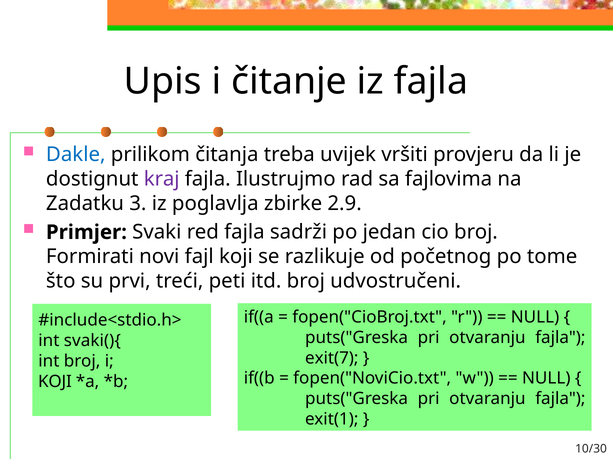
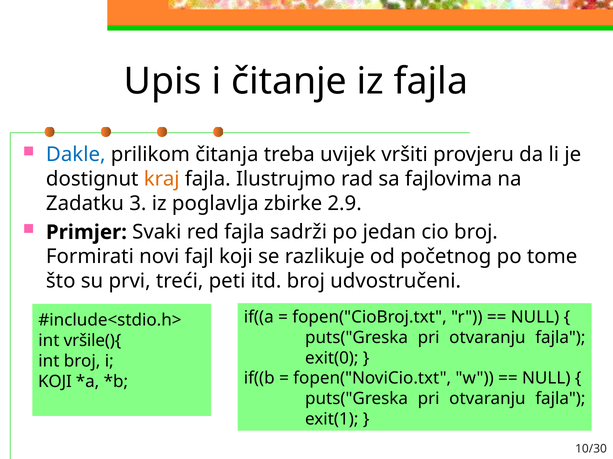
kraj colour: purple -> orange
svaki(){: svaki(){ -> vršile(){
exit(7: exit(7 -> exit(0
